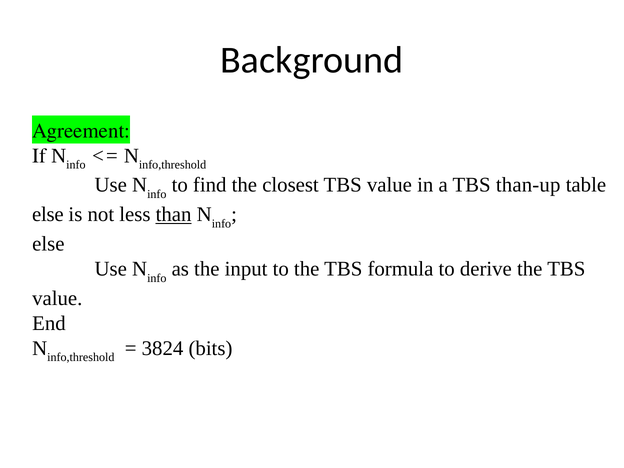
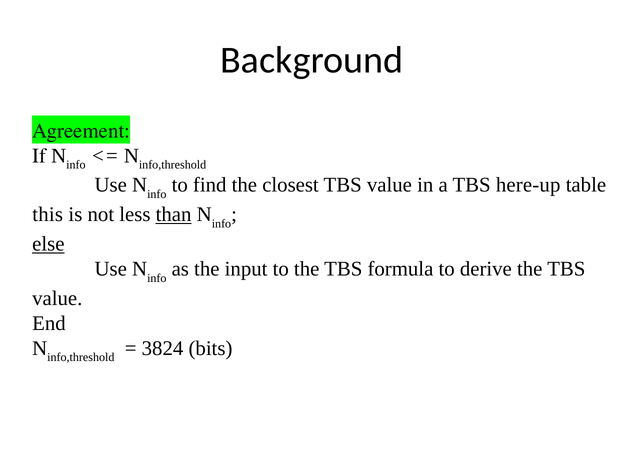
than-up: than-up -> here-up
else at (48, 215): else -> this
else at (48, 244) underline: none -> present
